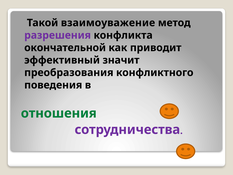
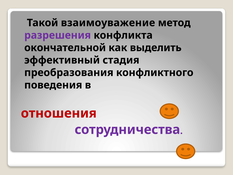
приводит: приводит -> выделить
значит: значит -> стадия
отношения colour: green -> red
